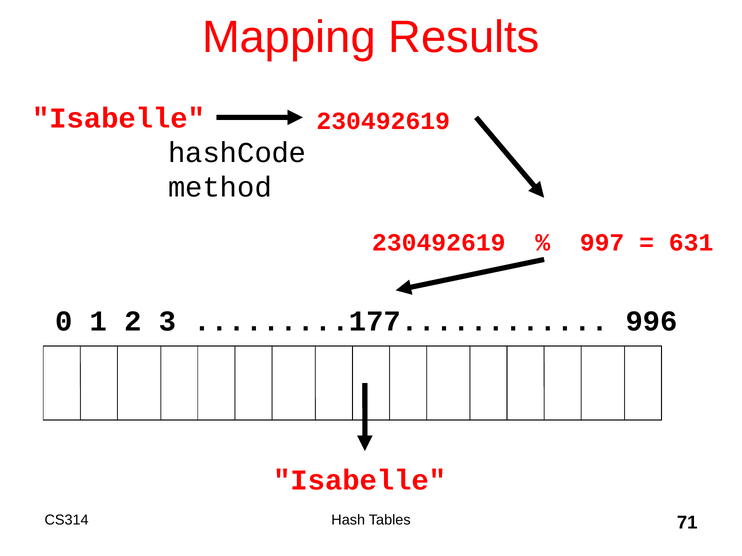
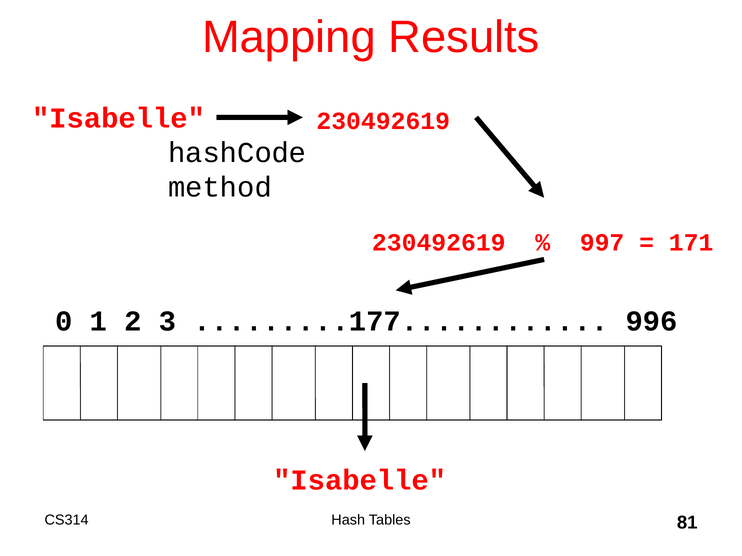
631: 631 -> 171
71: 71 -> 81
